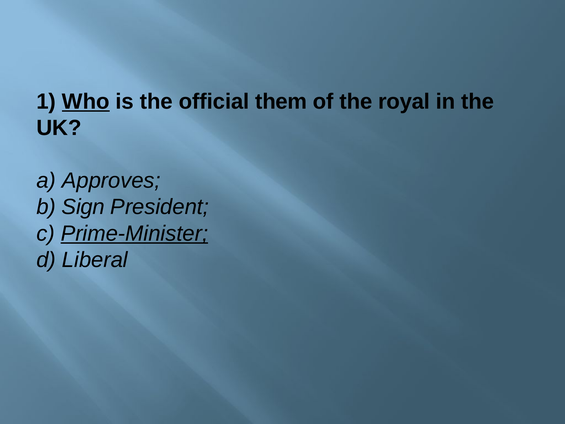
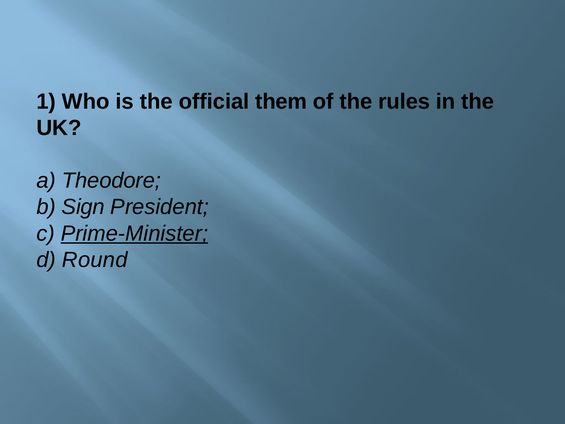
Who underline: present -> none
royal: royal -> rules
Approves: Approves -> Theodore
Liberal: Liberal -> Round
